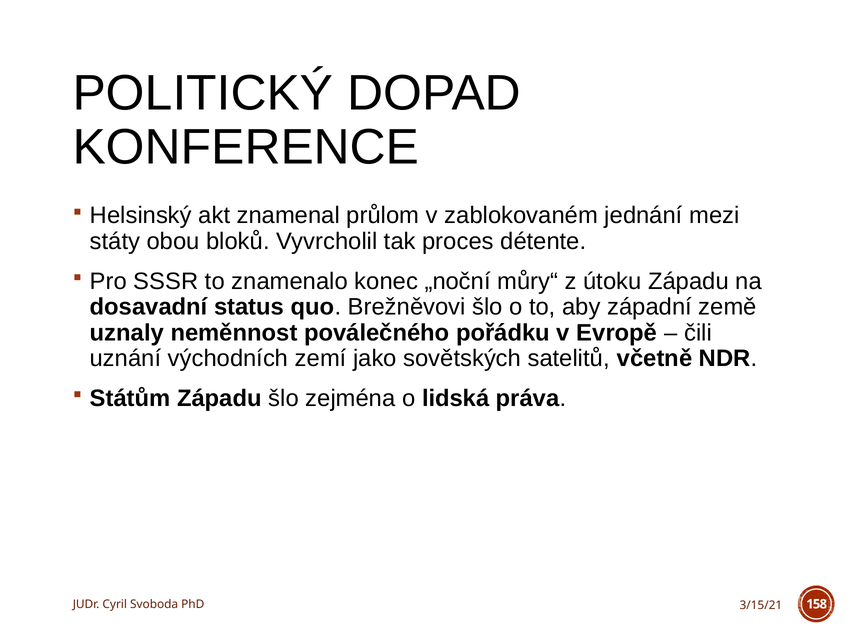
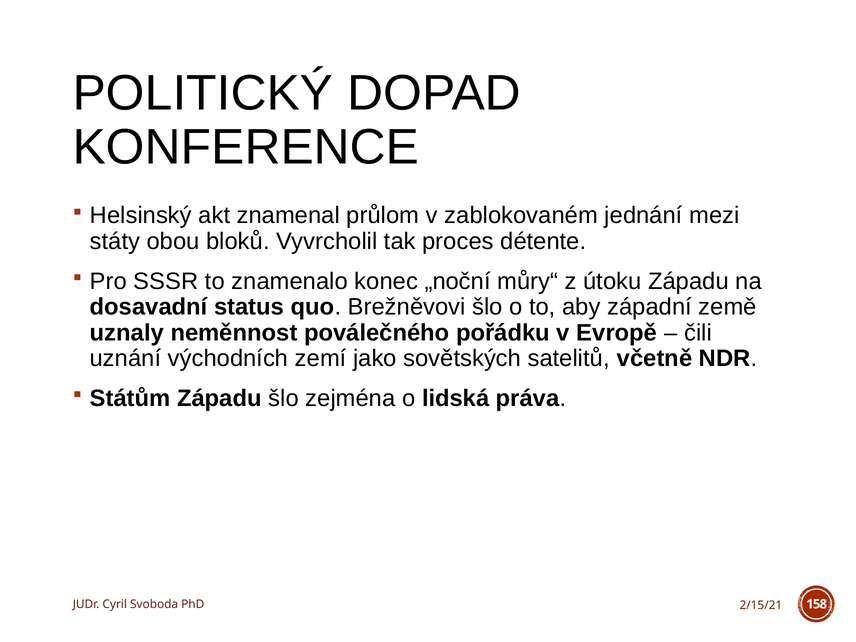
3/15/21: 3/15/21 -> 2/15/21
